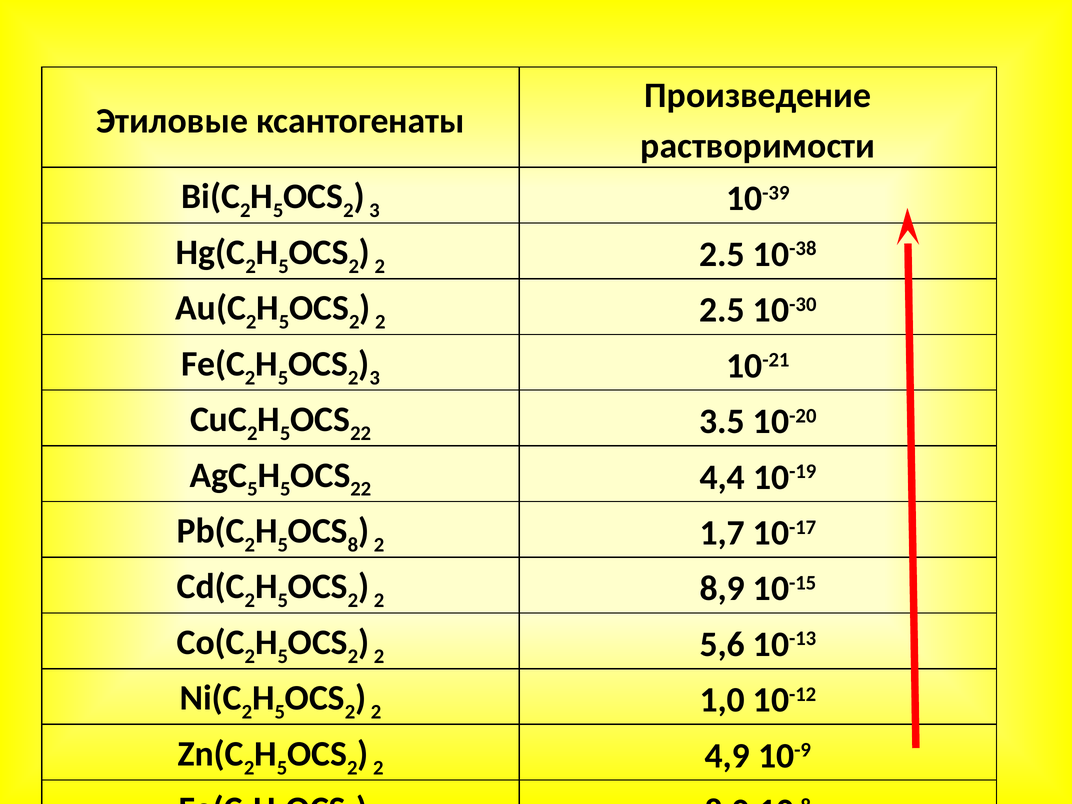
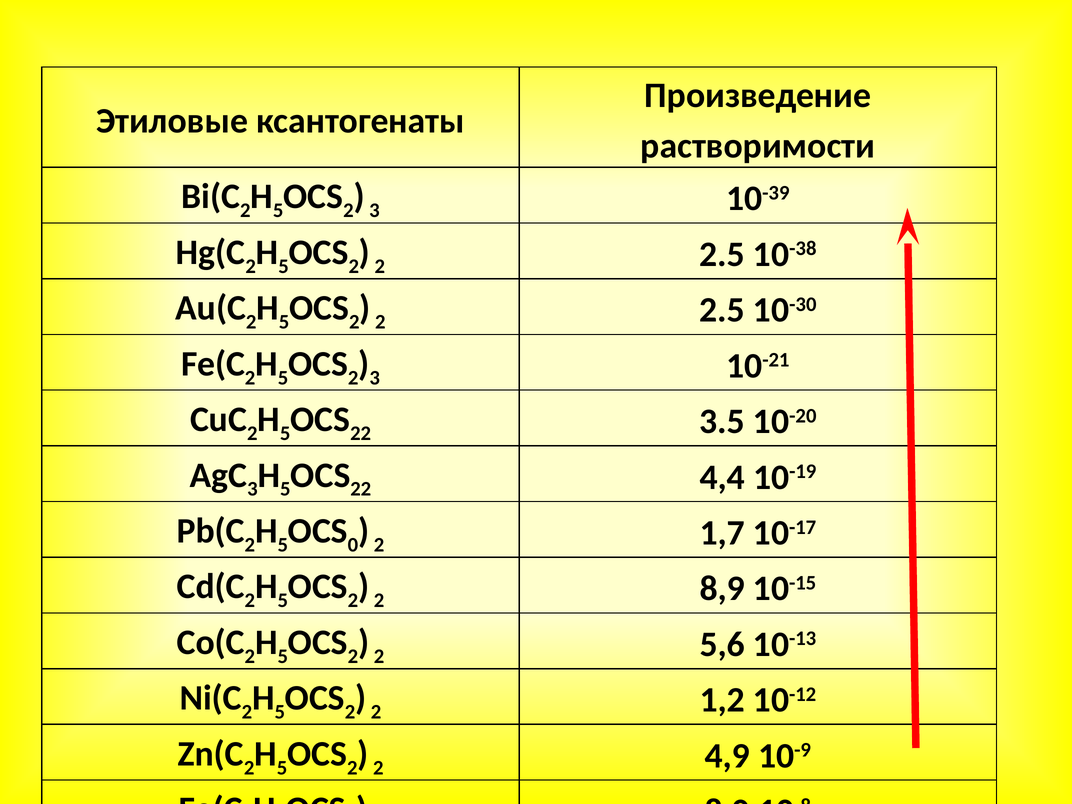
5 at (252, 489): 5 -> 3
8: 8 -> 0
1,0: 1,0 -> 1,2
